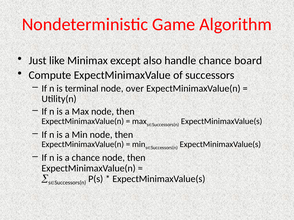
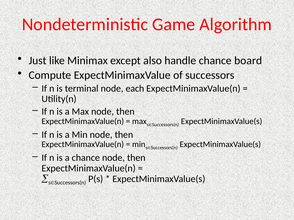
over: over -> each
